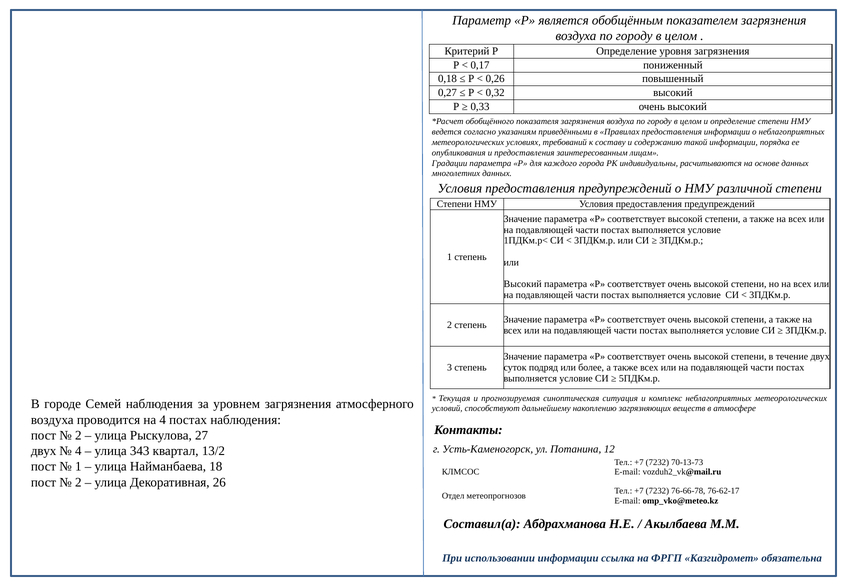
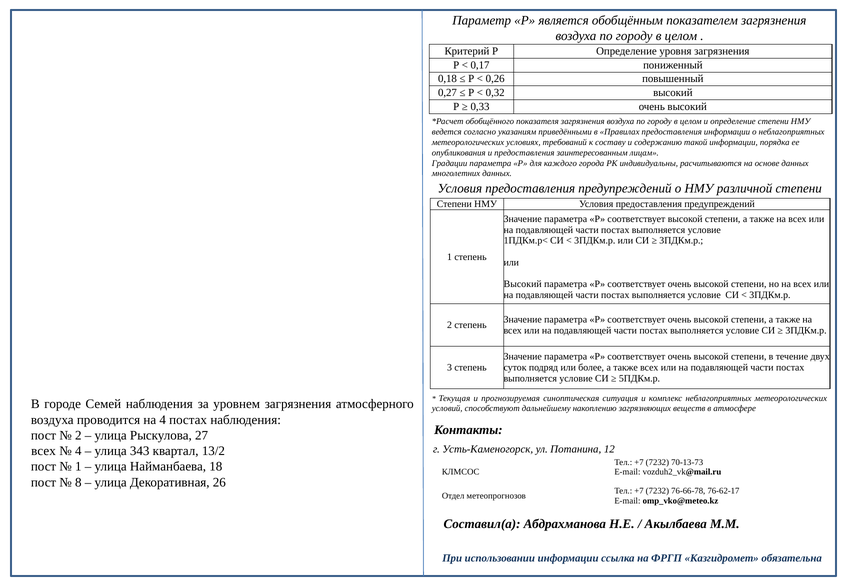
двух at (44, 451): двух -> всех
2 at (78, 483): 2 -> 8
